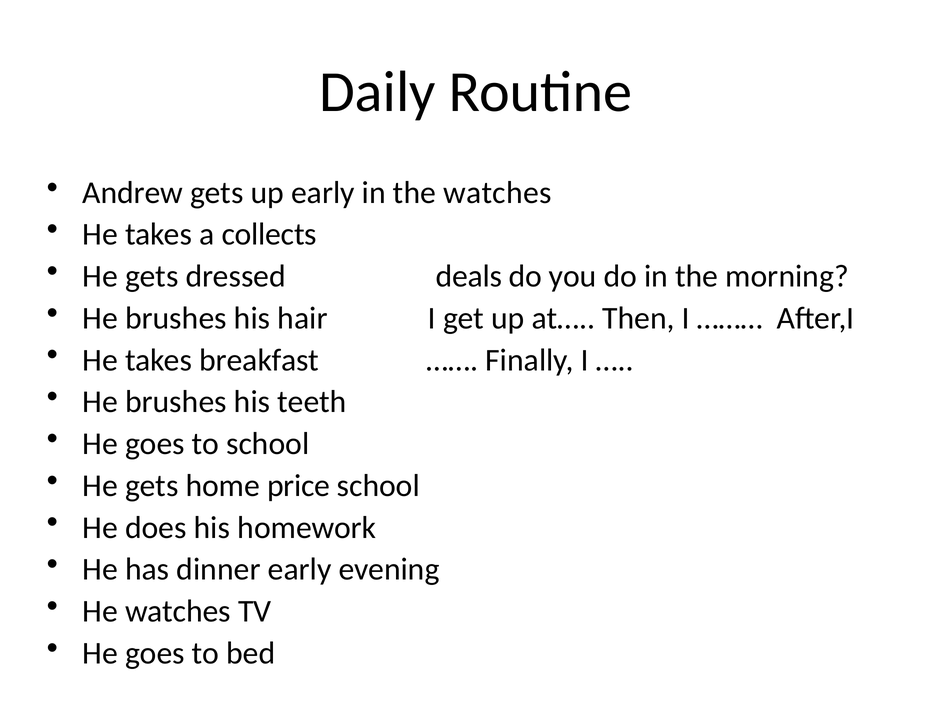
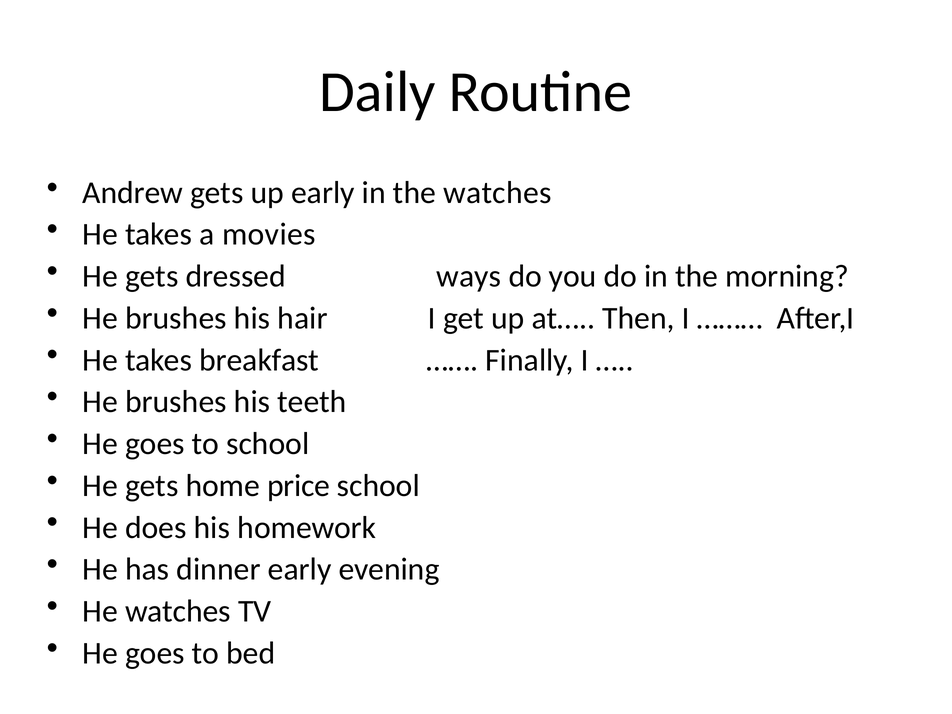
collects: collects -> movies
deals: deals -> ways
